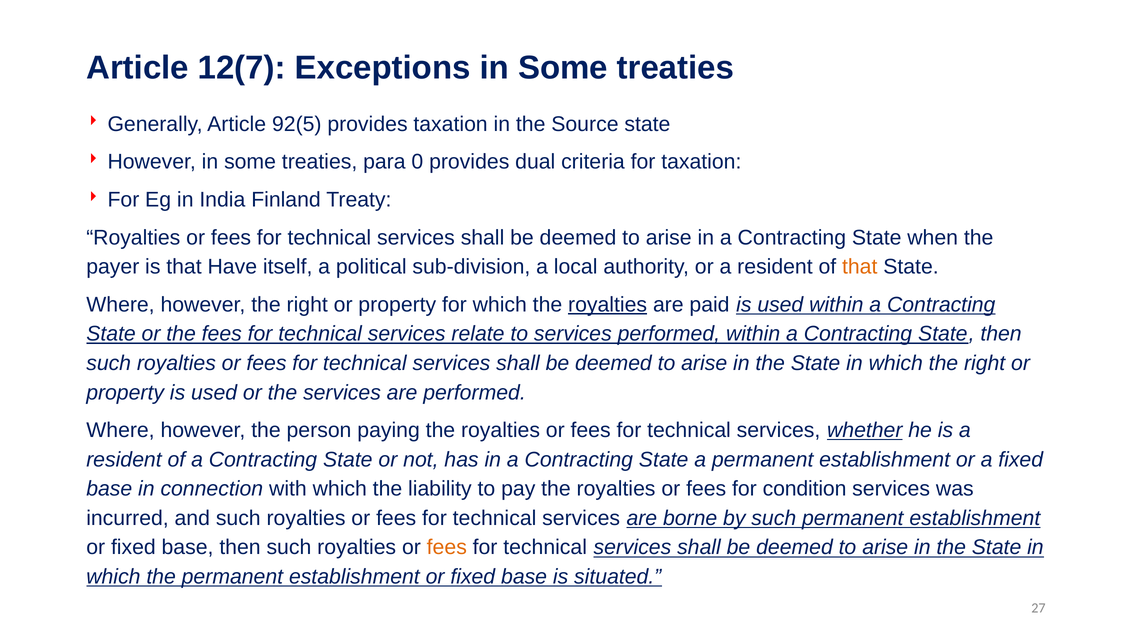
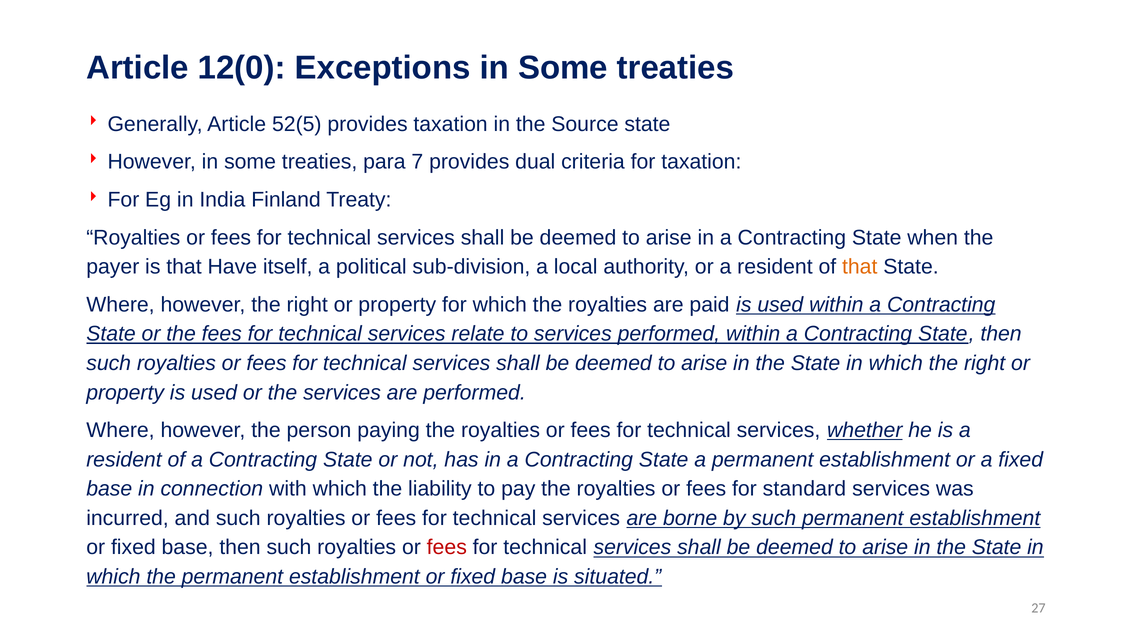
12(7: 12(7 -> 12(0
92(5: 92(5 -> 52(5
0: 0 -> 7
royalties at (608, 305) underline: present -> none
condition: condition -> standard
fees at (447, 547) colour: orange -> red
